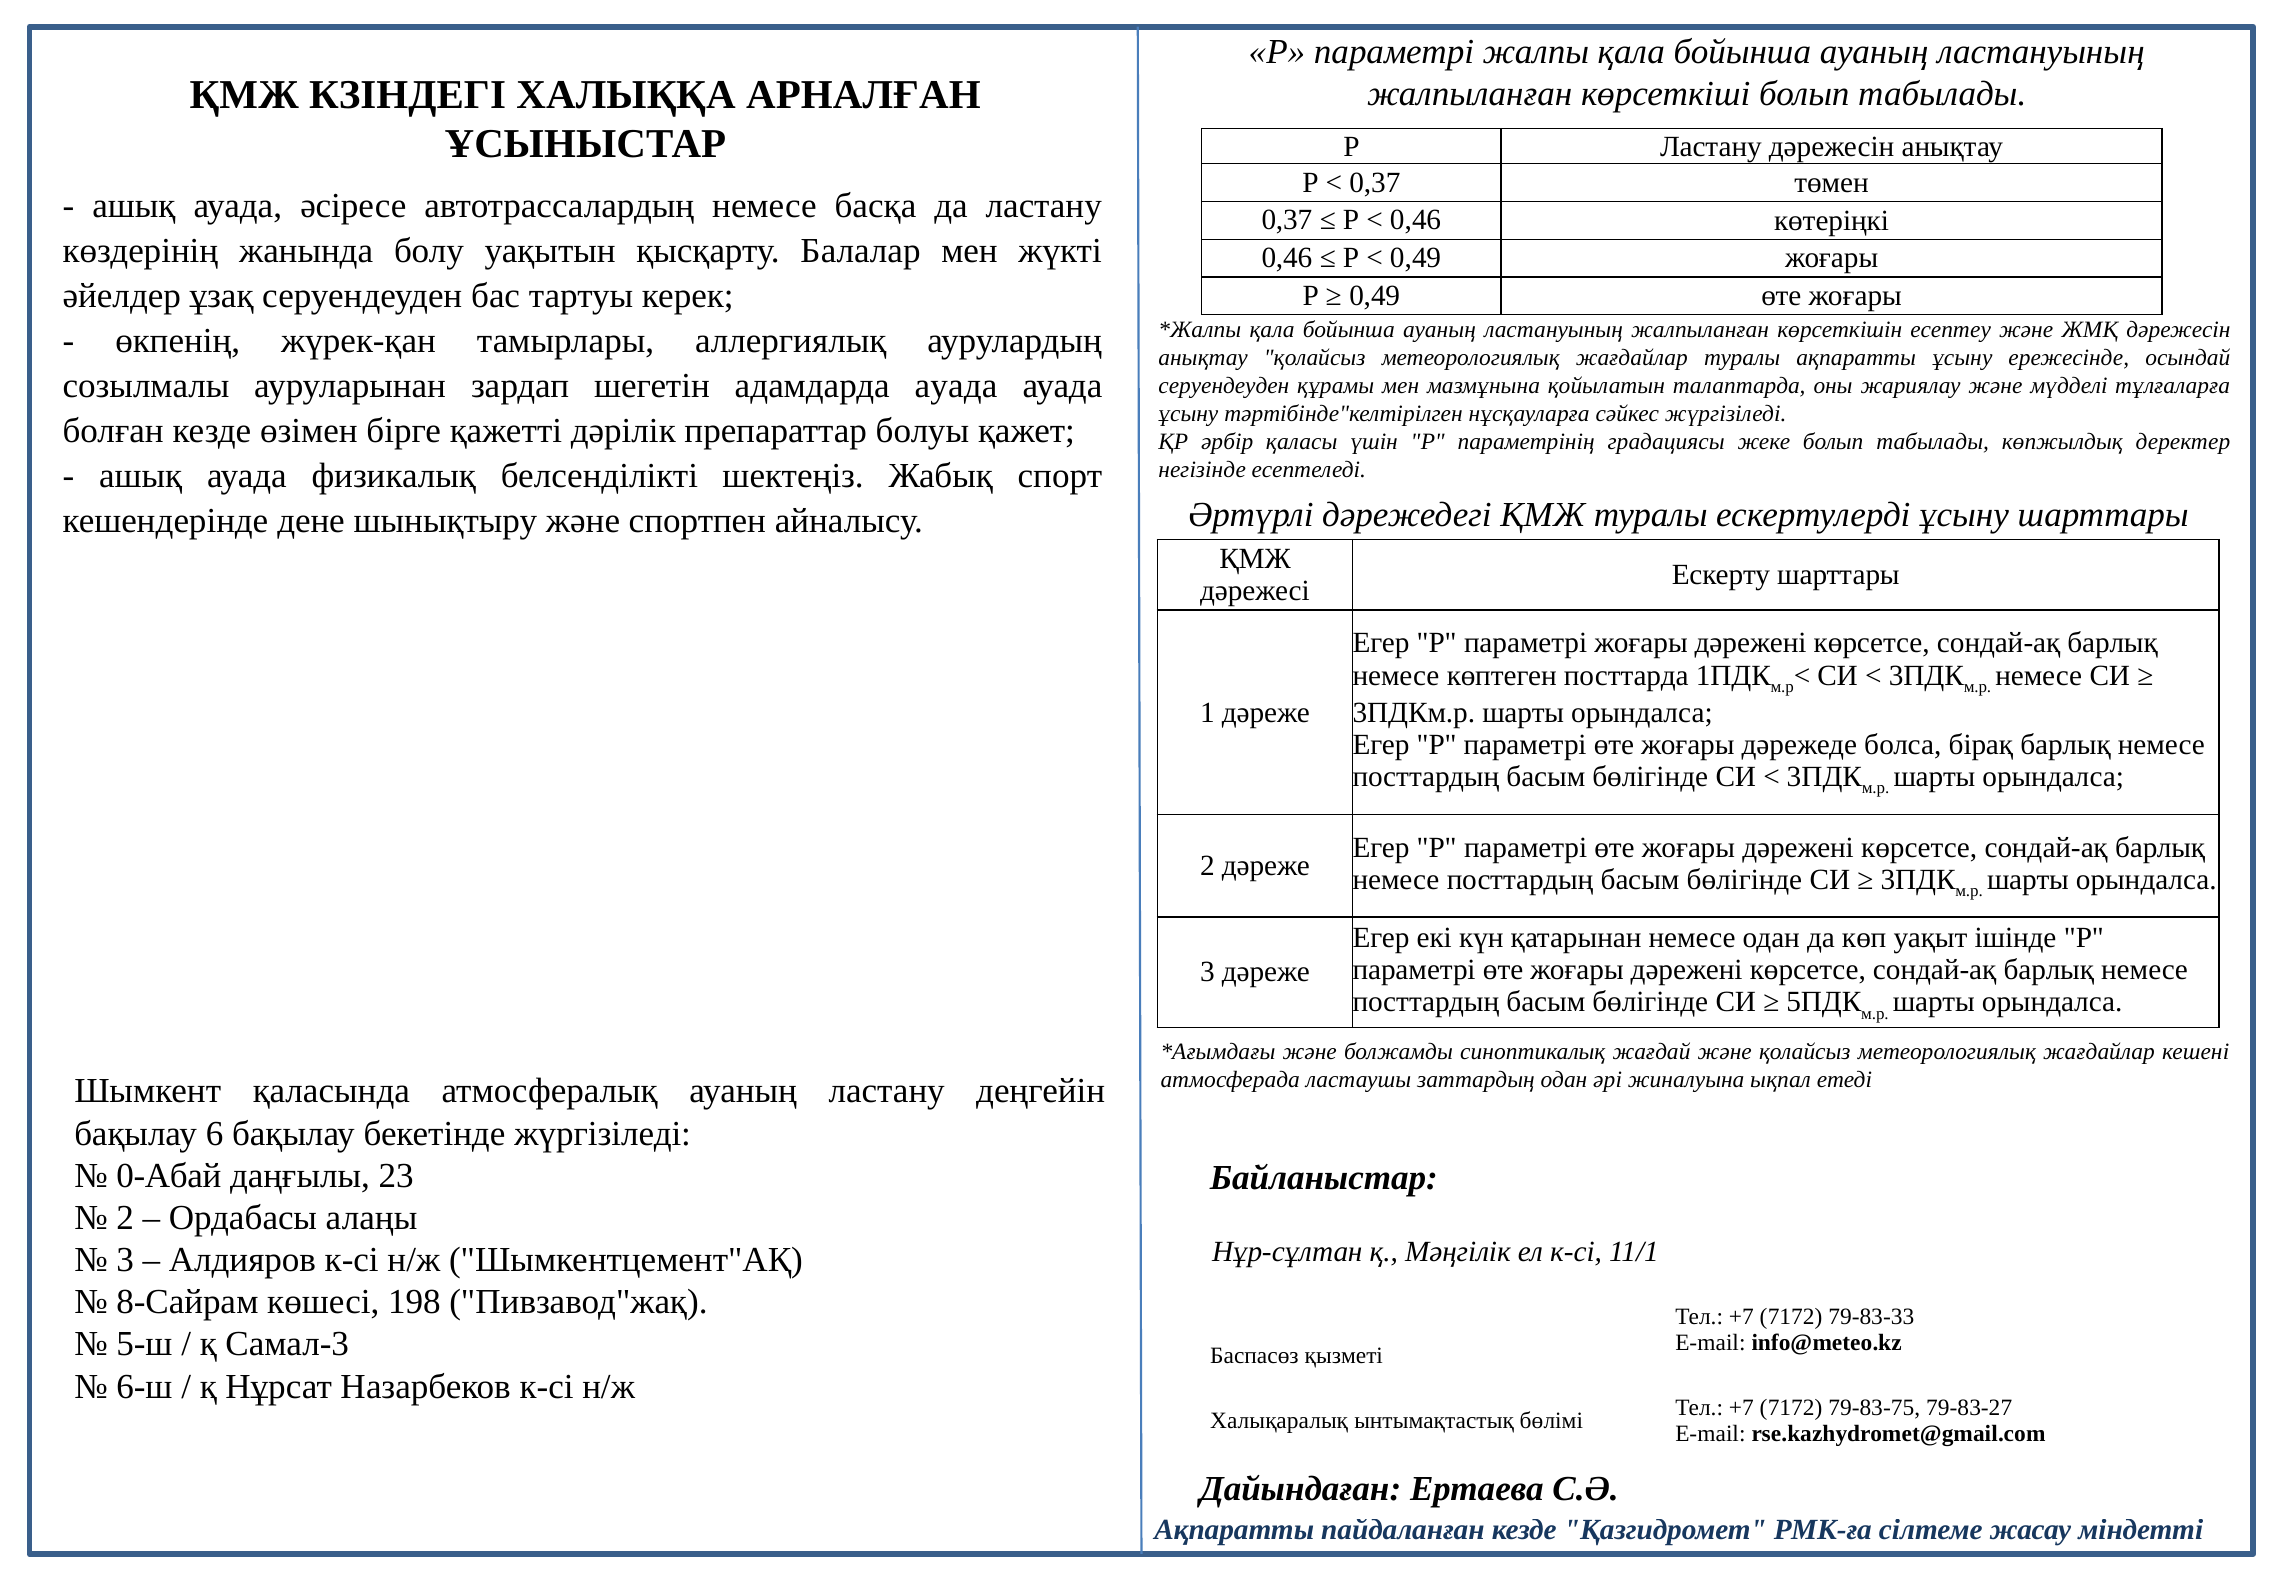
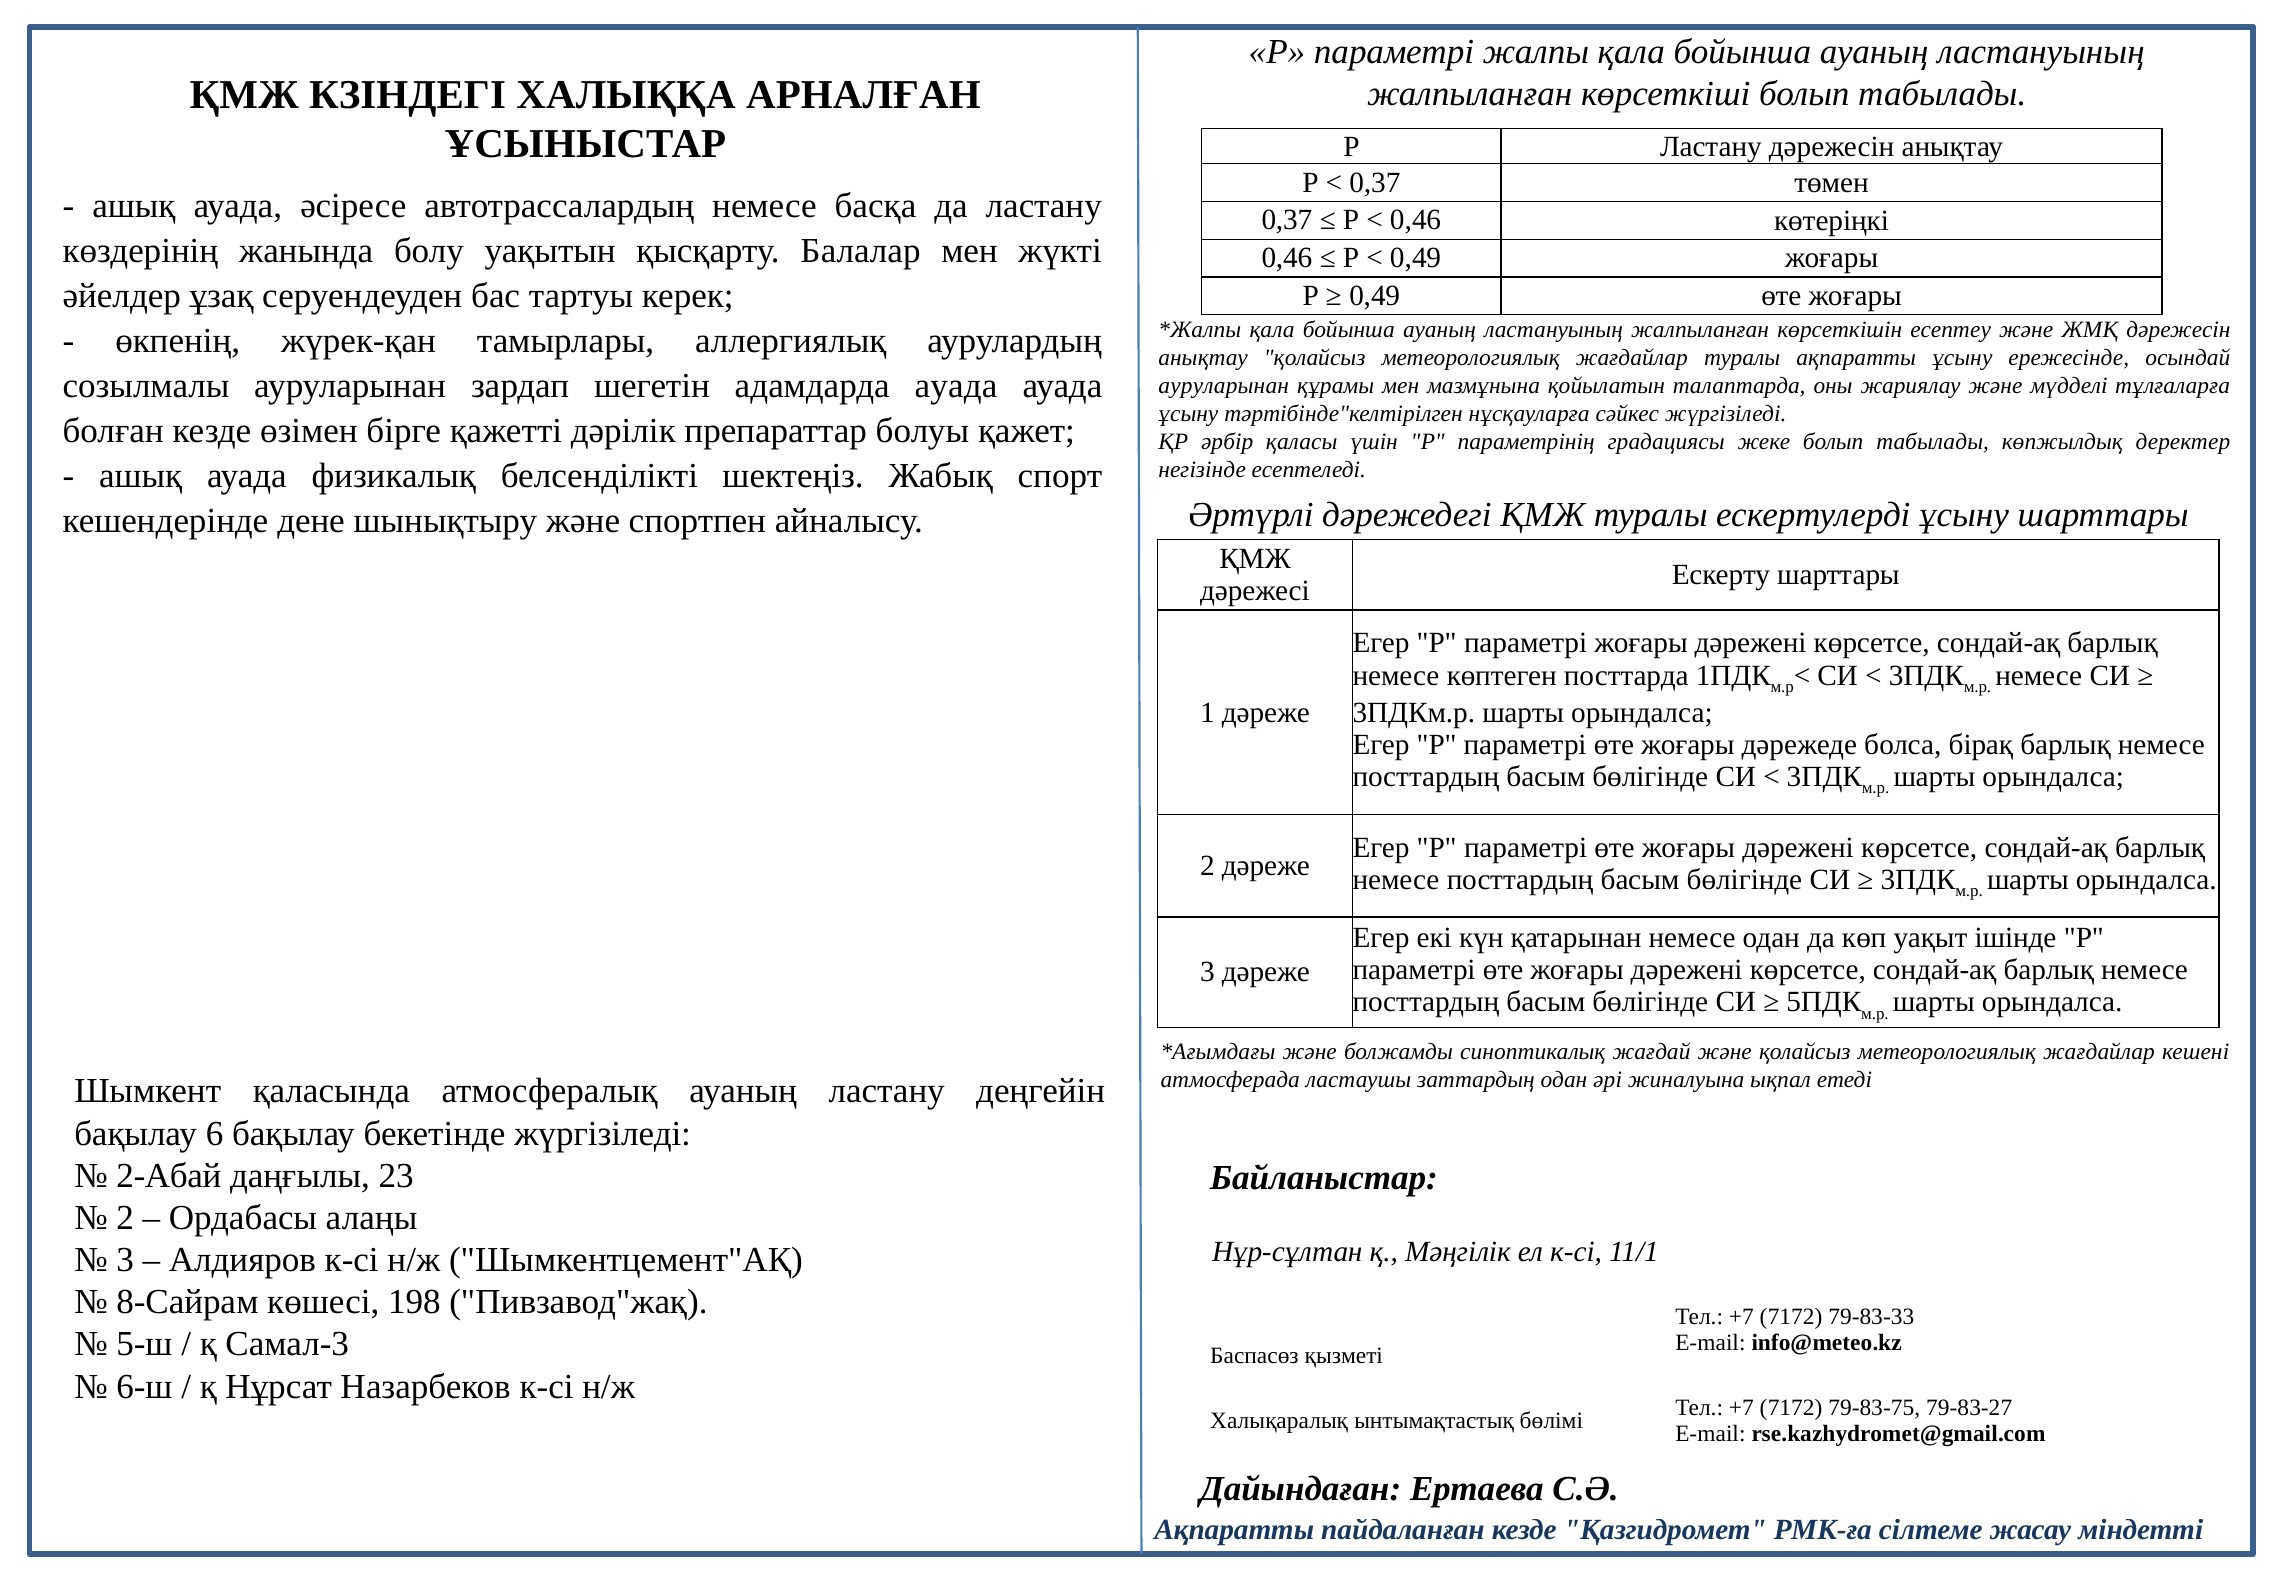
серуендеуден at (1224, 386): серуендеуден -> ауруларынан
0-Абай: 0-Абай -> 2-Абай
